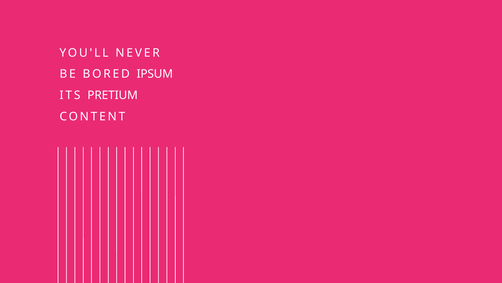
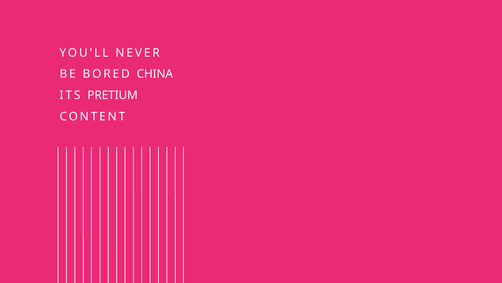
IPSUM: IPSUM -> CHINA
